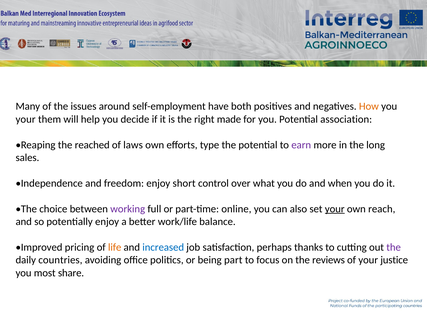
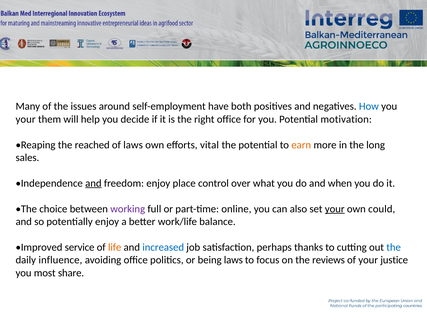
How colour: orange -> blue
right made: made -> office
association: association -> motivation
type: type -> vital
earn colour: purple -> orange
and at (93, 183) underline: none -> present
short: short -> place
reach: reach -> could
pricing: pricing -> service
the at (394, 247) colour: purple -> blue
countries: countries -> influence
being part: part -> laws
